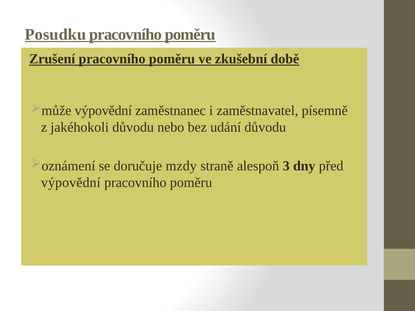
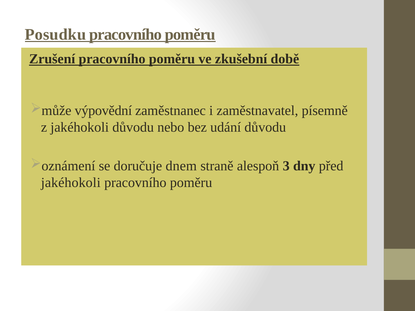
mzdy: mzdy -> dnem
výpovědní at (71, 183): výpovědní -> jakéhokoli
